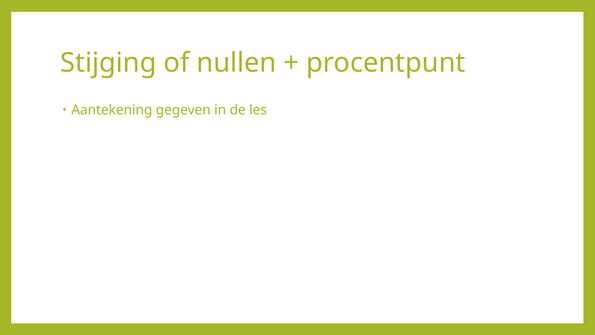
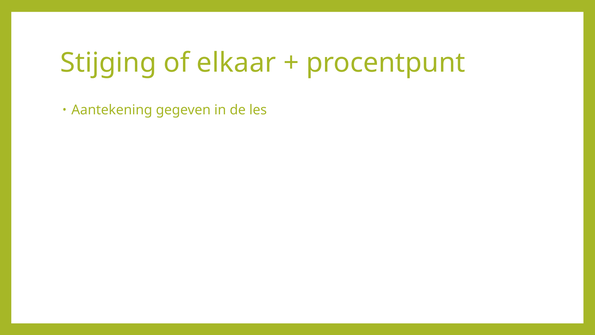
nullen: nullen -> elkaar
